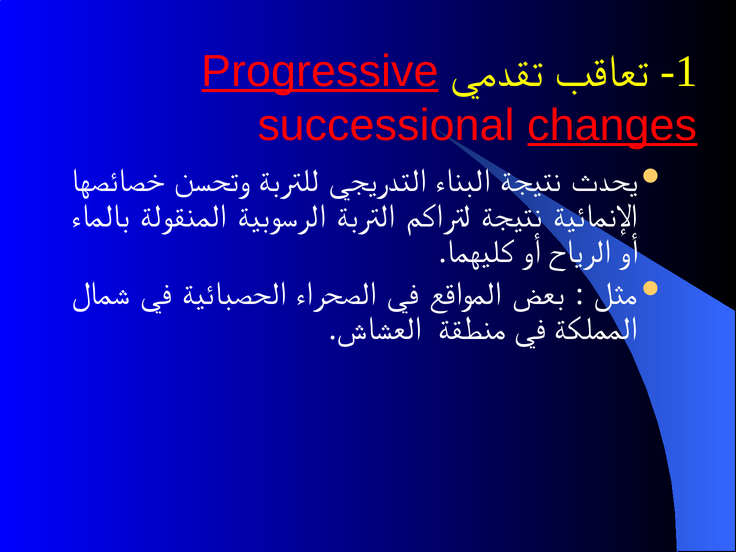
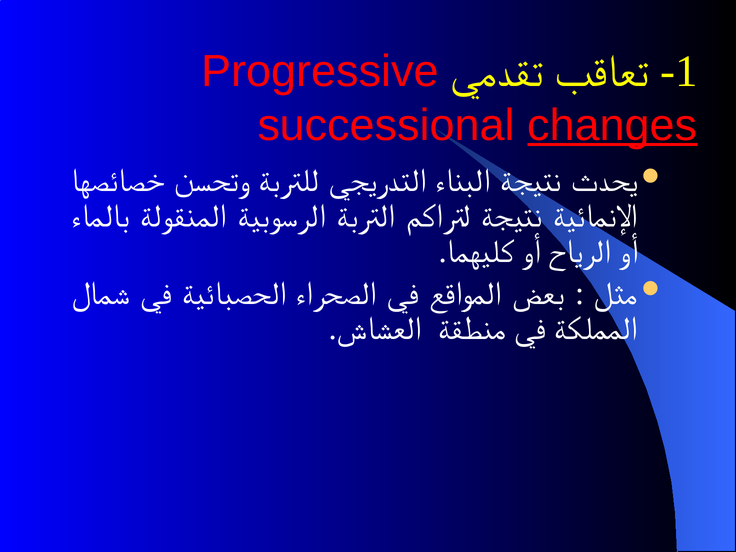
Progressive underline: present -> none
